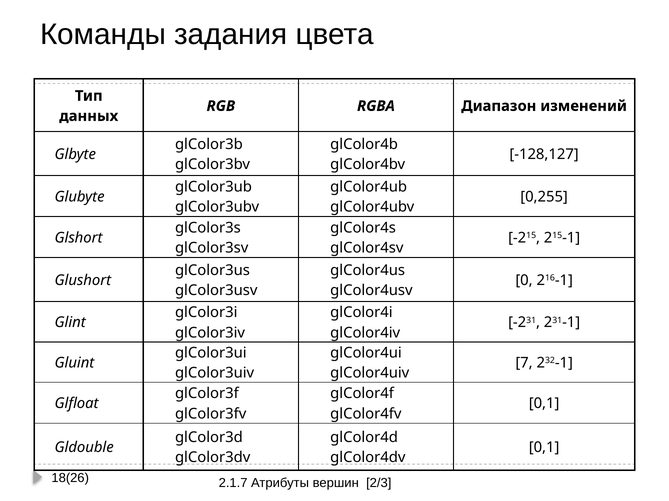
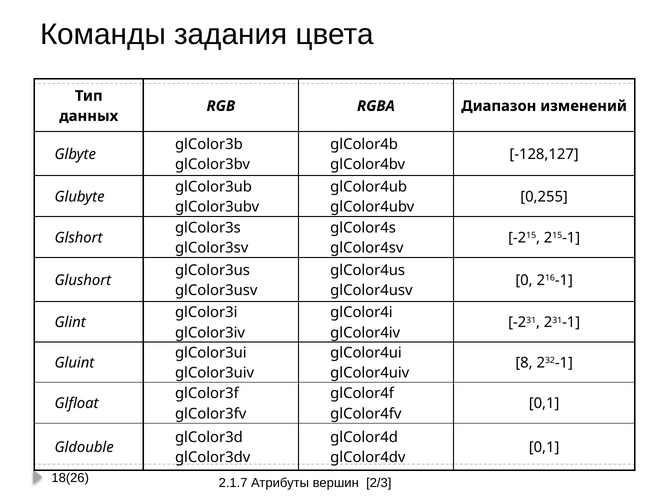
7: 7 -> 8
